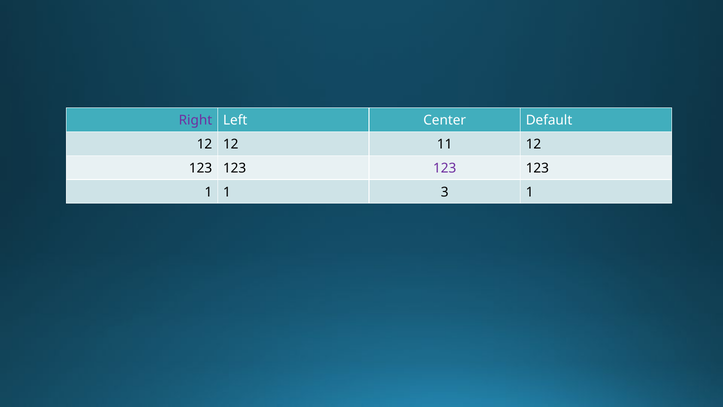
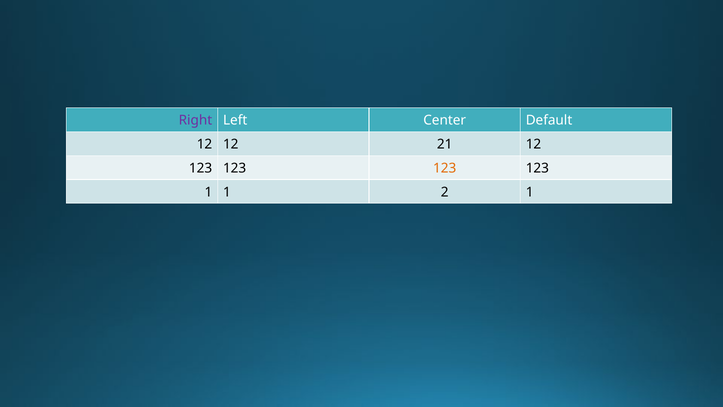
11: 11 -> 21
123 at (445, 168) colour: purple -> orange
3: 3 -> 2
